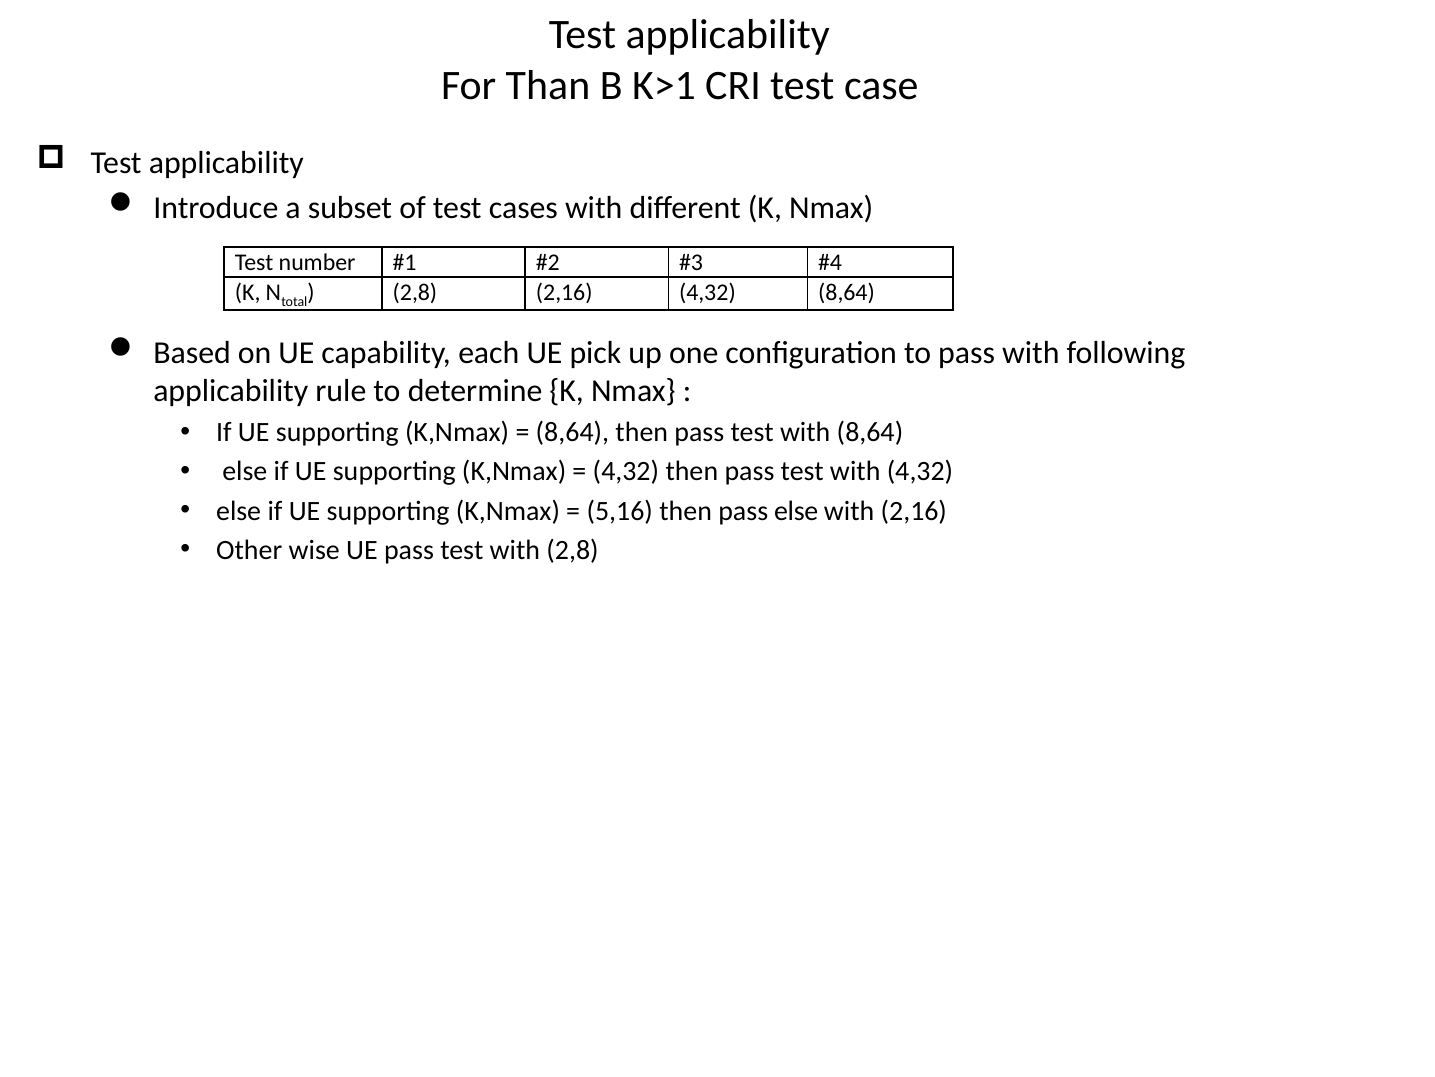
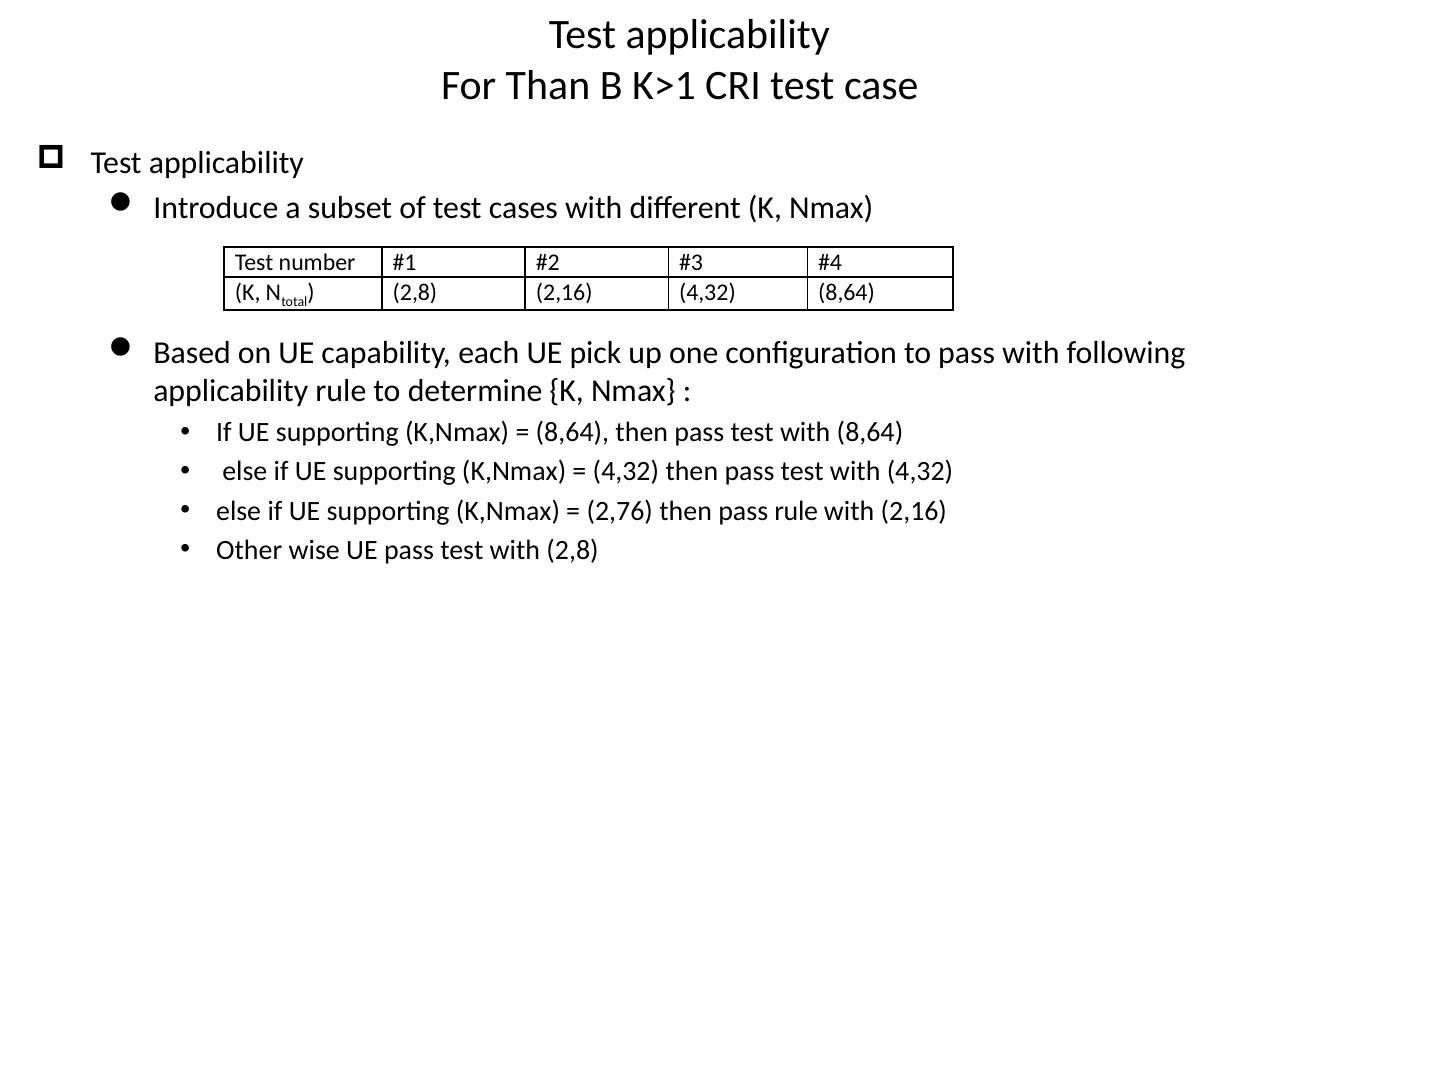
5,16: 5,16 -> 2,76
pass else: else -> rule
